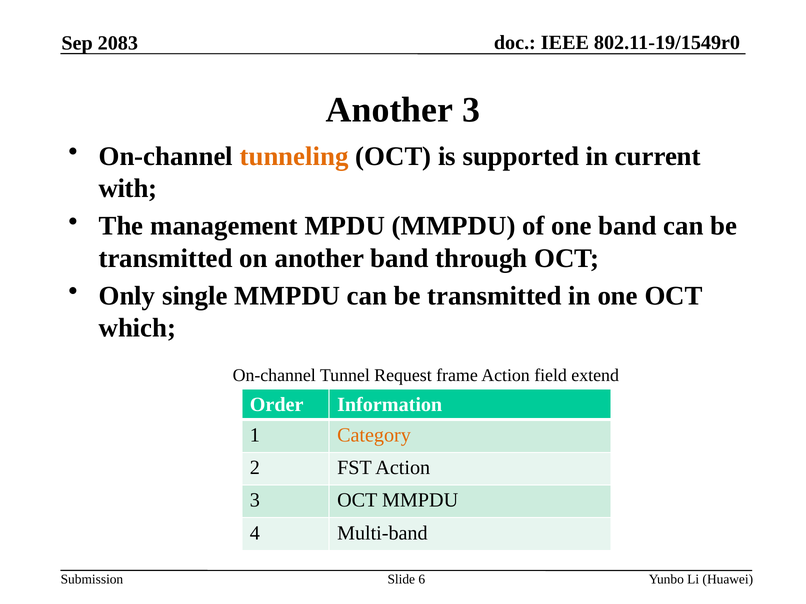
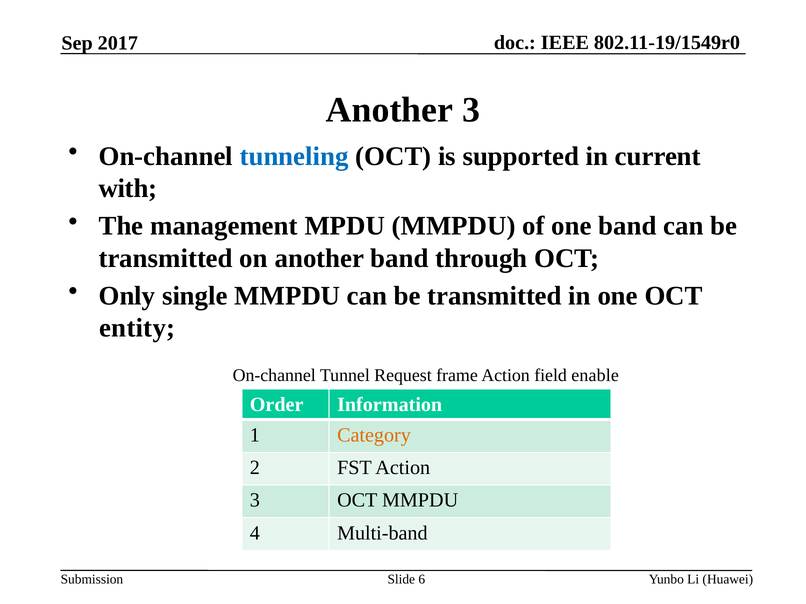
2083: 2083 -> 2017
tunneling colour: orange -> blue
which: which -> entity
extend: extend -> enable
